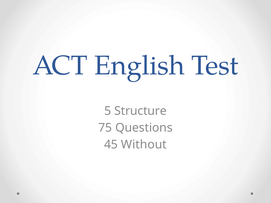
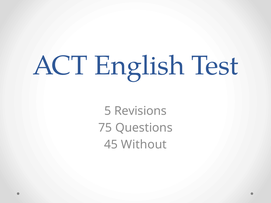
Structure: Structure -> Revisions
